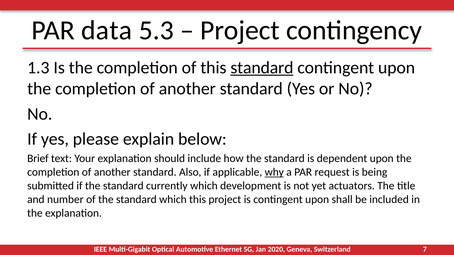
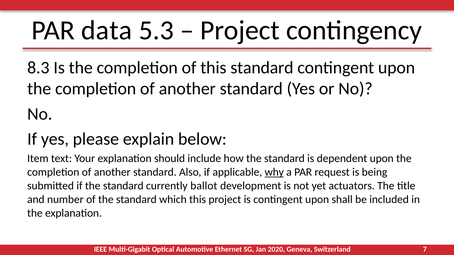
1.3: 1.3 -> 8.3
standard at (262, 68) underline: present -> none
Brief: Brief -> Item
currently which: which -> ballot
